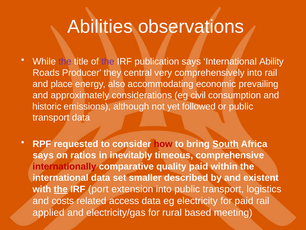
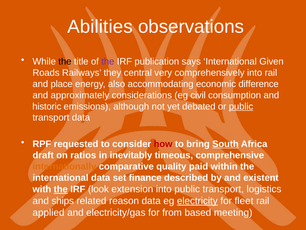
the at (65, 61) colour: purple -> black
Ability: Ability -> Given
Producer: Producer -> Railways
prevailing: prevailing -> difference
followed: followed -> debated
public at (241, 106) underline: none -> present
says at (43, 155): says -> draft
internationally colour: red -> orange
smaller: smaller -> finance
port: port -> look
costs: costs -> ships
access: access -> reason
electricity underline: none -> present
for paid: paid -> fleet
rural: rural -> from
